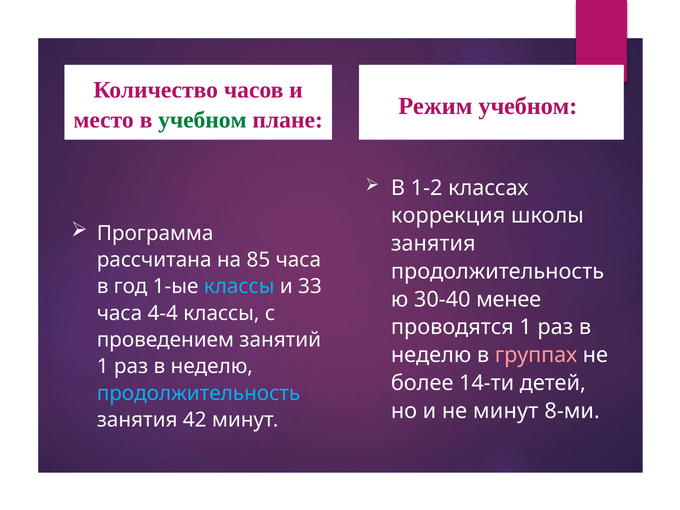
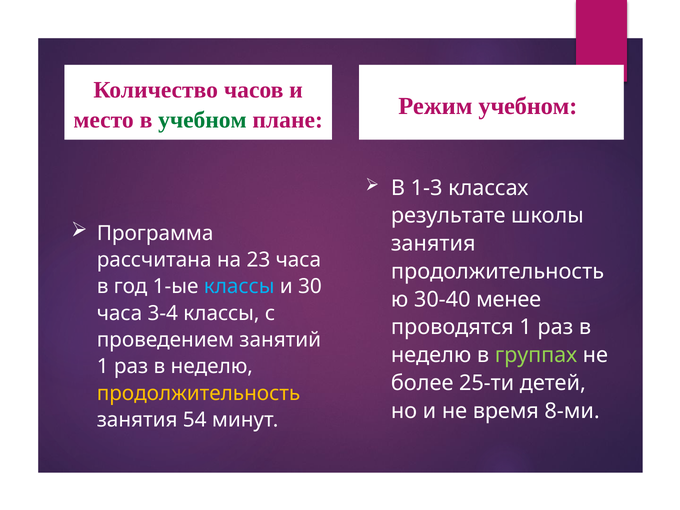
1-2: 1-2 -> 1-3
коррекция: коррекция -> результате
85: 85 -> 23
33: 33 -> 30
4-4: 4-4 -> 3-4
группах colour: pink -> light green
14-ти: 14-ти -> 25-ти
продолжительность at (199, 393) colour: light blue -> yellow
не минут: минут -> время
42: 42 -> 54
